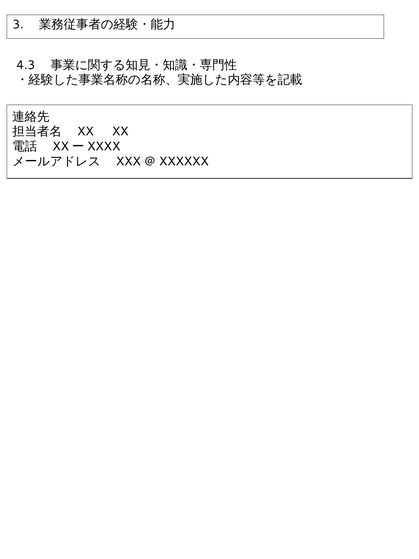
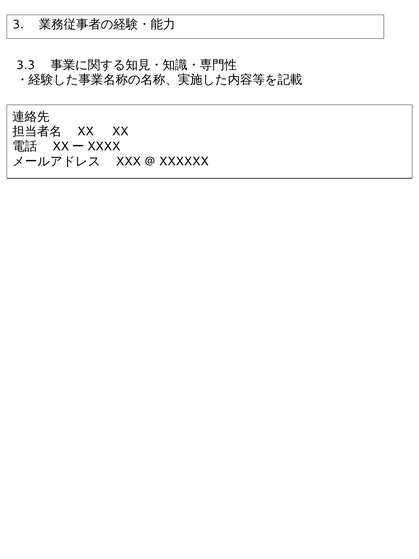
4.3: 4.3 -> 3.3
